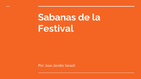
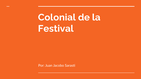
Sabanas: Sabanas -> Colonial
